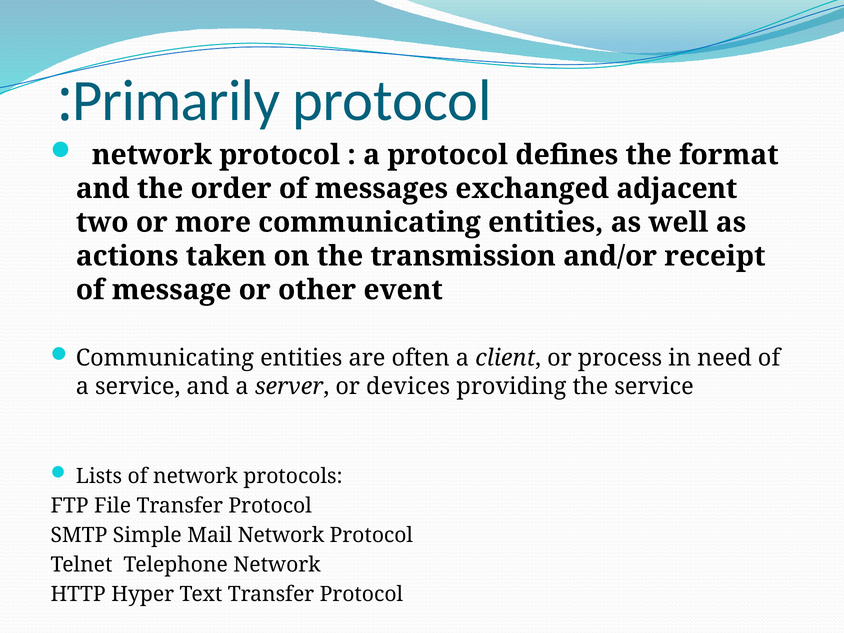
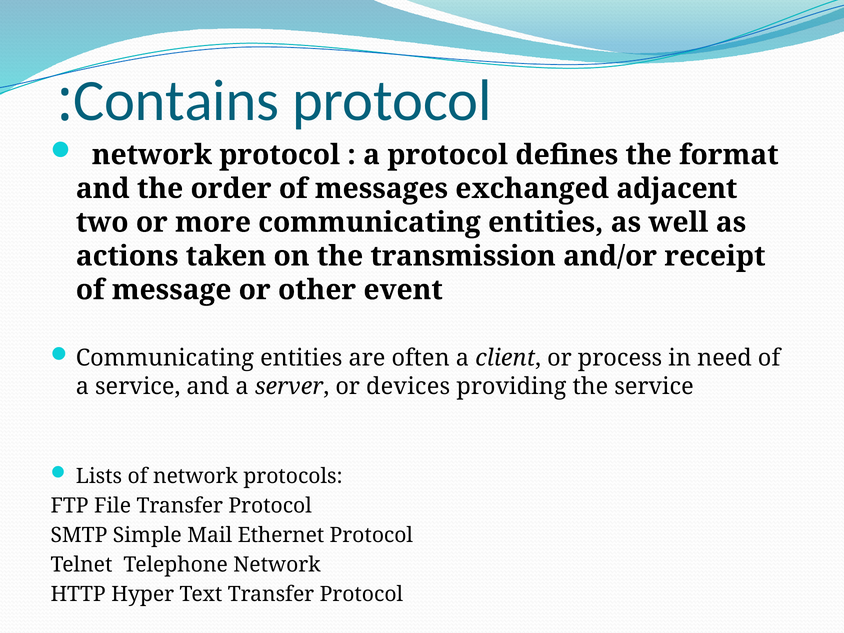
Primarily: Primarily -> Contains
Mail Network: Network -> Ethernet
